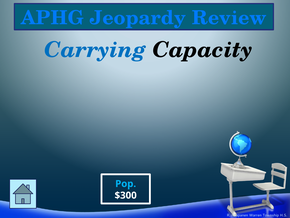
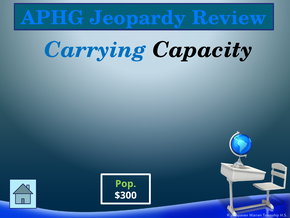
Pop colour: light blue -> light green
